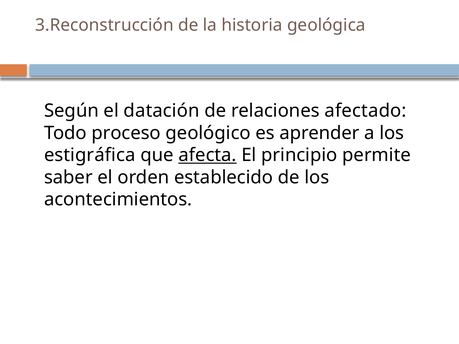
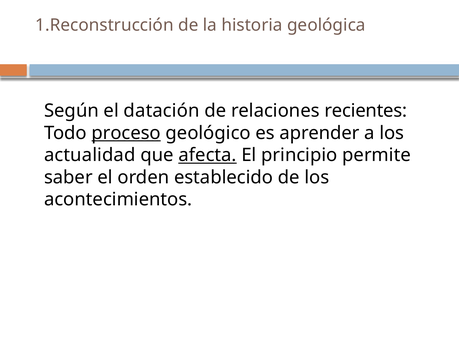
3.Reconstrucción: 3.Reconstrucción -> 1.Reconstrucción
afectado: afectado -> recientes
proceso underline: none -> present
estigráfica: estigráfica -> actualidad
